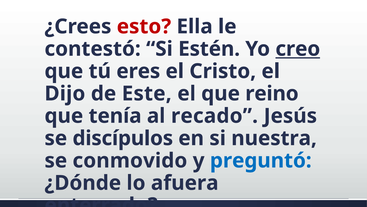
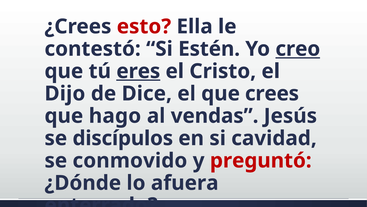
eres underline: none -> present
Este: Este -> Dice
reino: reino -> crees
tenía: tenía -> hago
recado: recado -> vendas
nuestra: nuestra -> cavidad
preguntó colour: blue -> red
